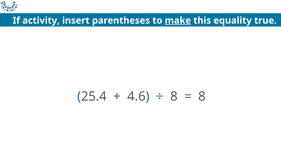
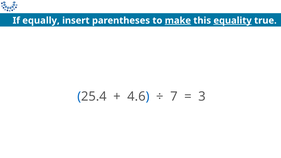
activity: activity -> equally
equality underline: none -> present
8 at (174, 96): 8 -> 7
8 at (202, 96): 8 -> 3
